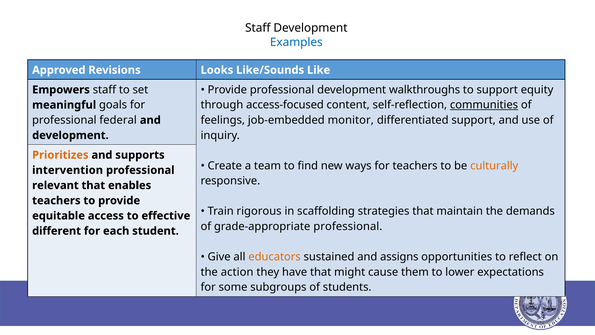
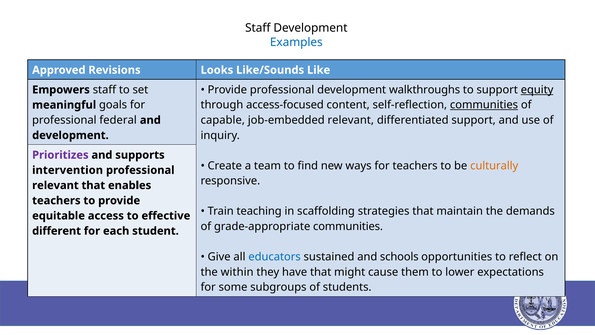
equity underline: none -> present
feelings: feelings -> capable
job-embedded monitor: monitor -> relevant
Prioritizes colour: orange -> purple
rigorous: rigorous -> teaching
grade-appropriate professional: professional -> communities
educators colour: orange -> blue
assigns: assigns -> schools
action: action -> within
